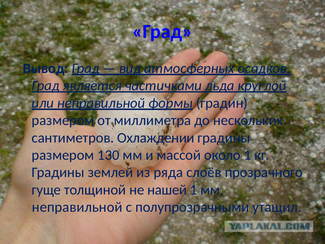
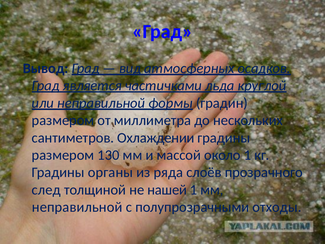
землей: землей -> органы
гуще: гуще -> след
утащил: утащил -> отходы
